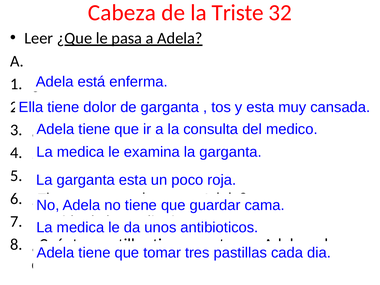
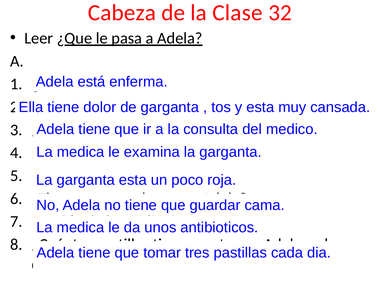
Triste: Triste -> Clase
